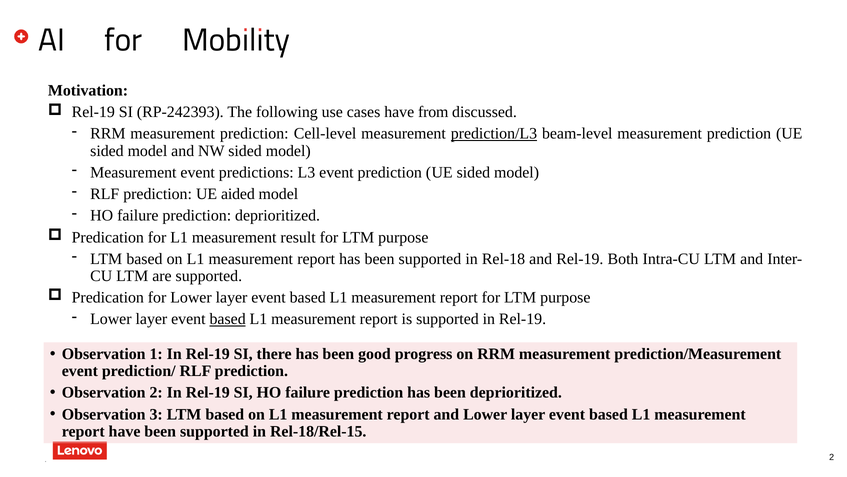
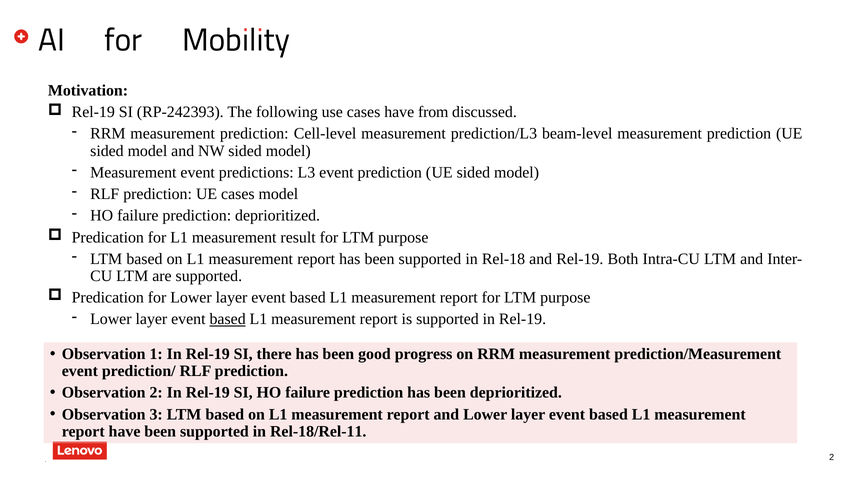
prediction/L3 underline: present -> none
UE aided: aided -> cases
Rel-18/Rel-15: Rel-18/Rel-15 -> Rel-18/Rel-11
